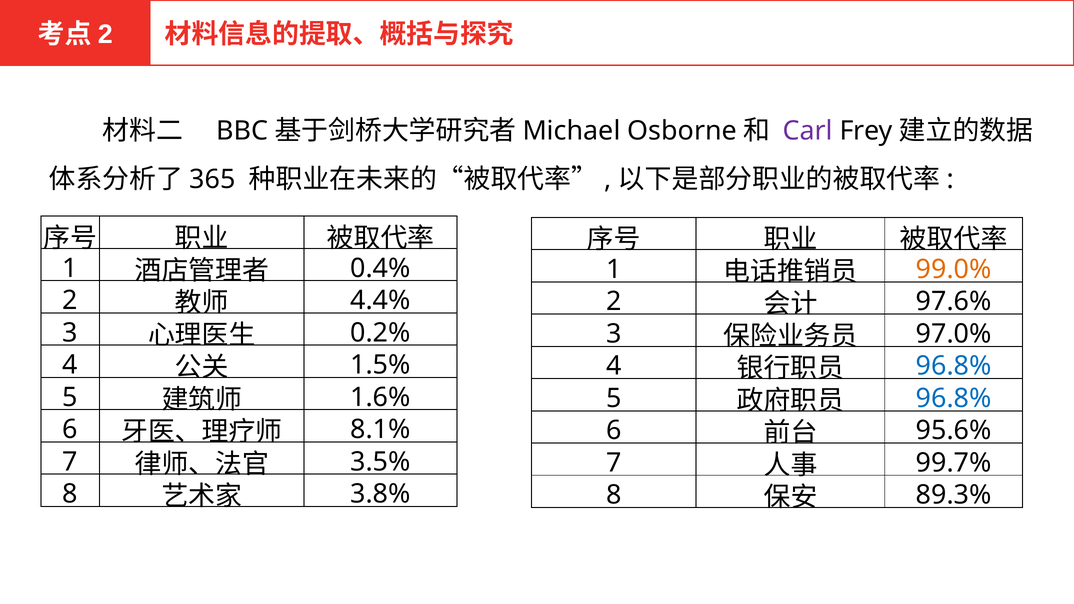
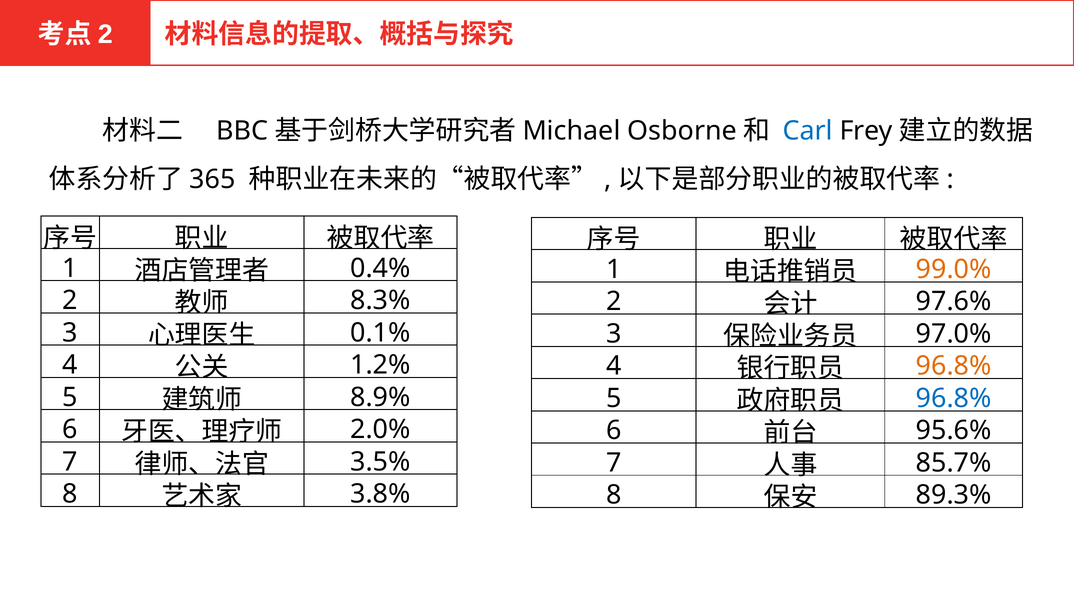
Carl colour: purple -> blue
4.4%: 4.4% -> 8.3%
0.2%: 0.2% -> 0.1%
1.5%: 1.5% -> 1.2%
96.8% at (954, 366) colour: blue -> orange
1.6%: 1.6% -> 8.9%
8.1%: 8.1% -> 2.0%
99.7%: 99.7% -> 85.7%
